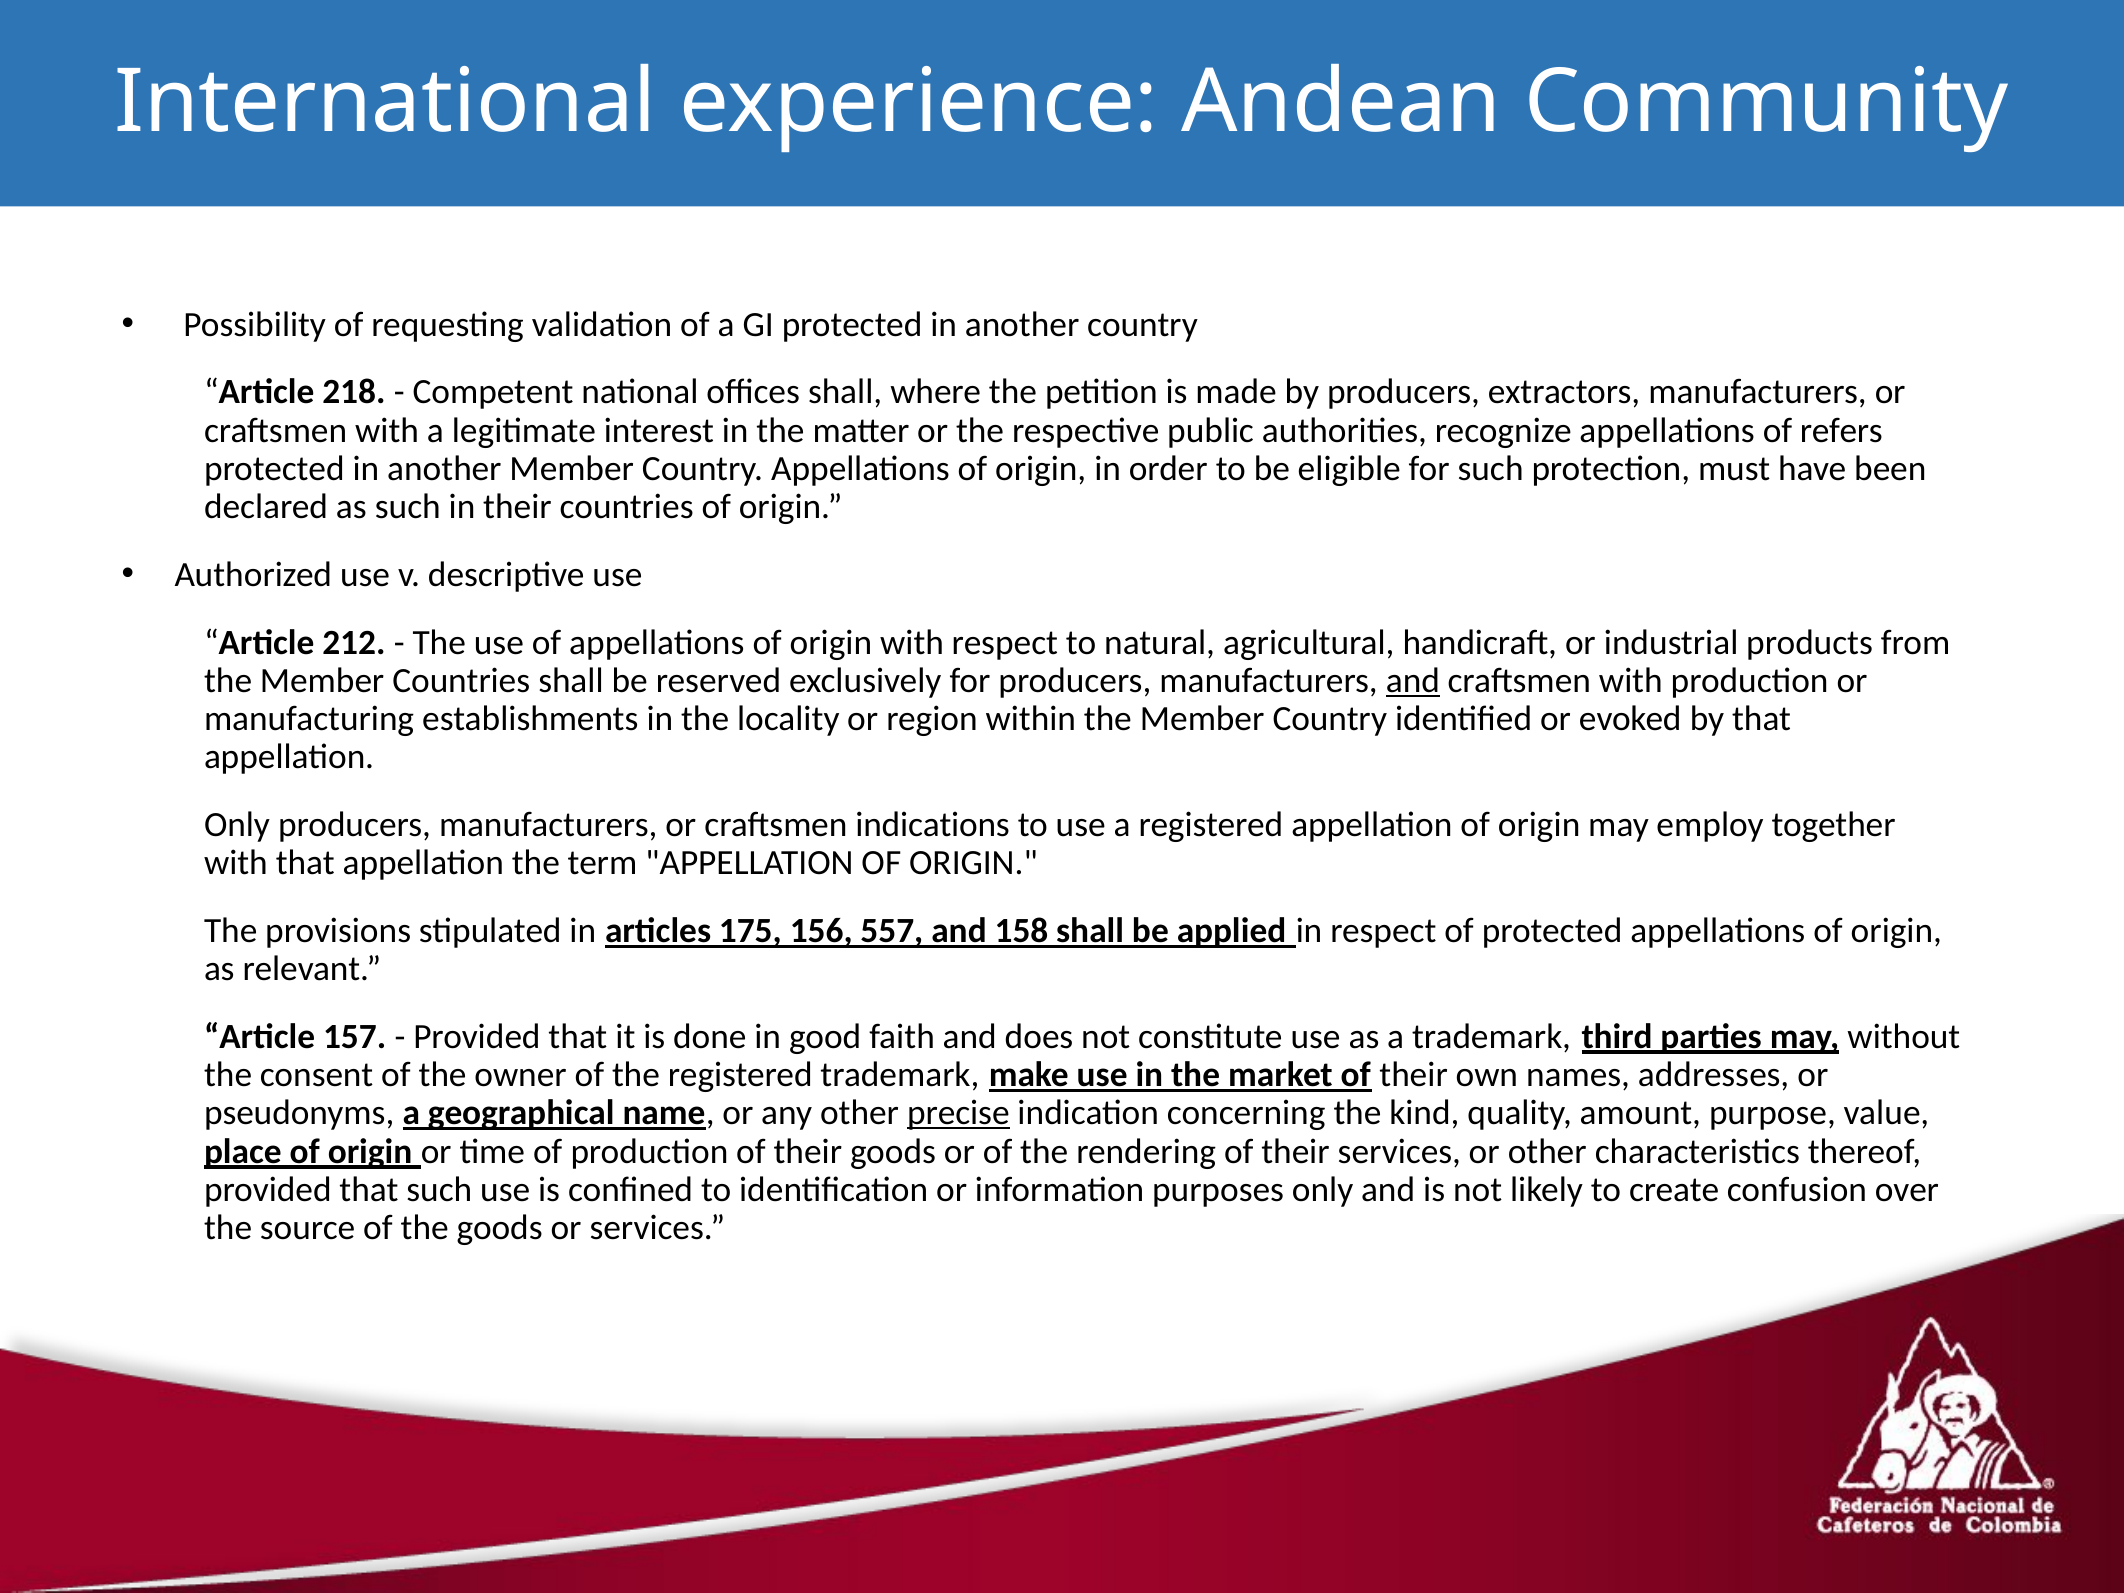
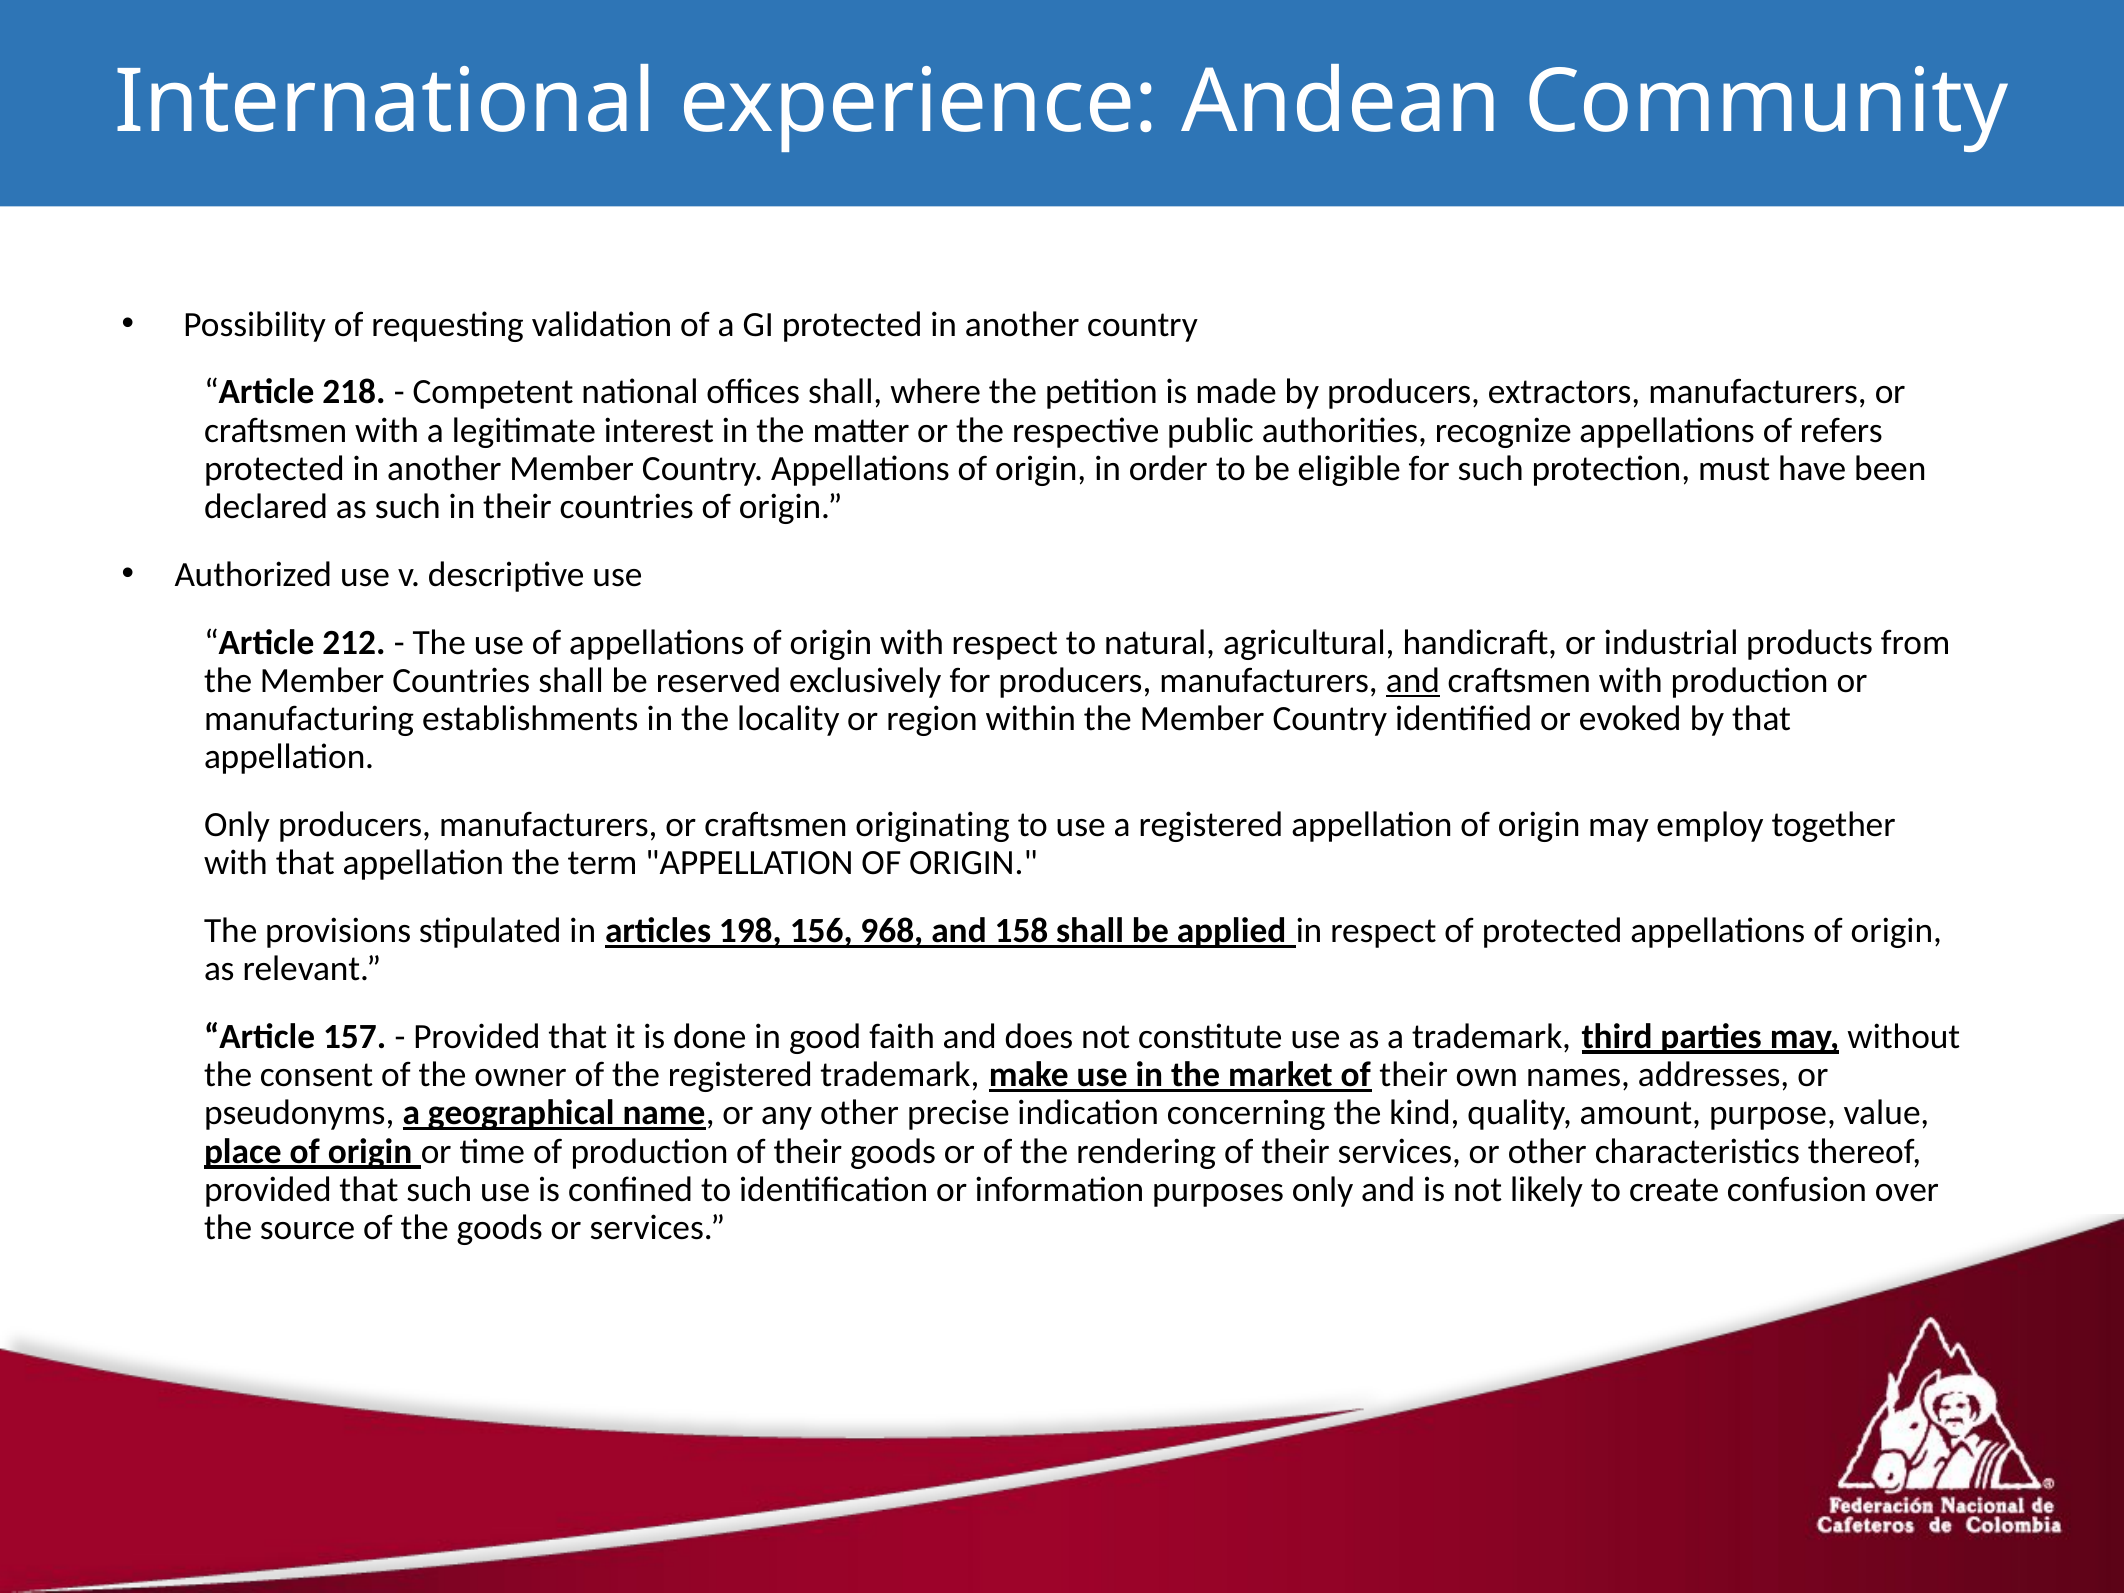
indications: indications -> originating
175: 175 -> 198
557: 557 -> 968
precise underline: present -> none
